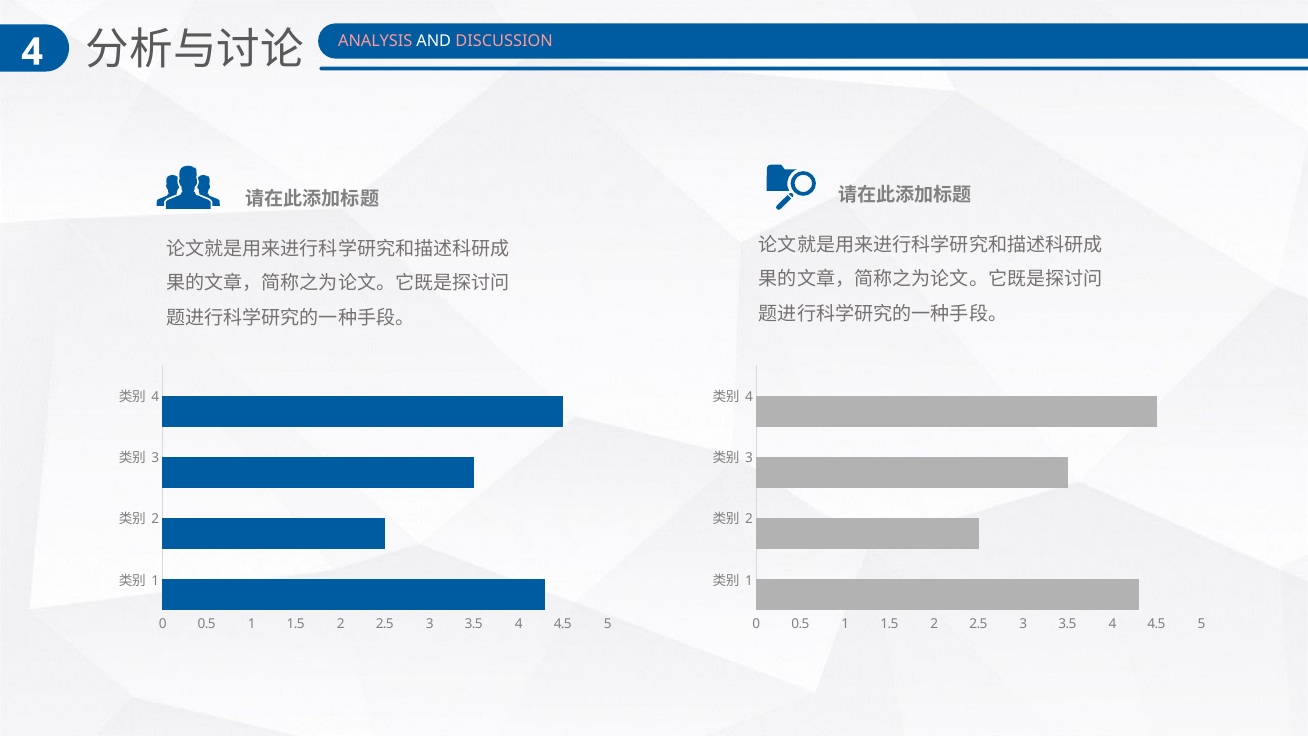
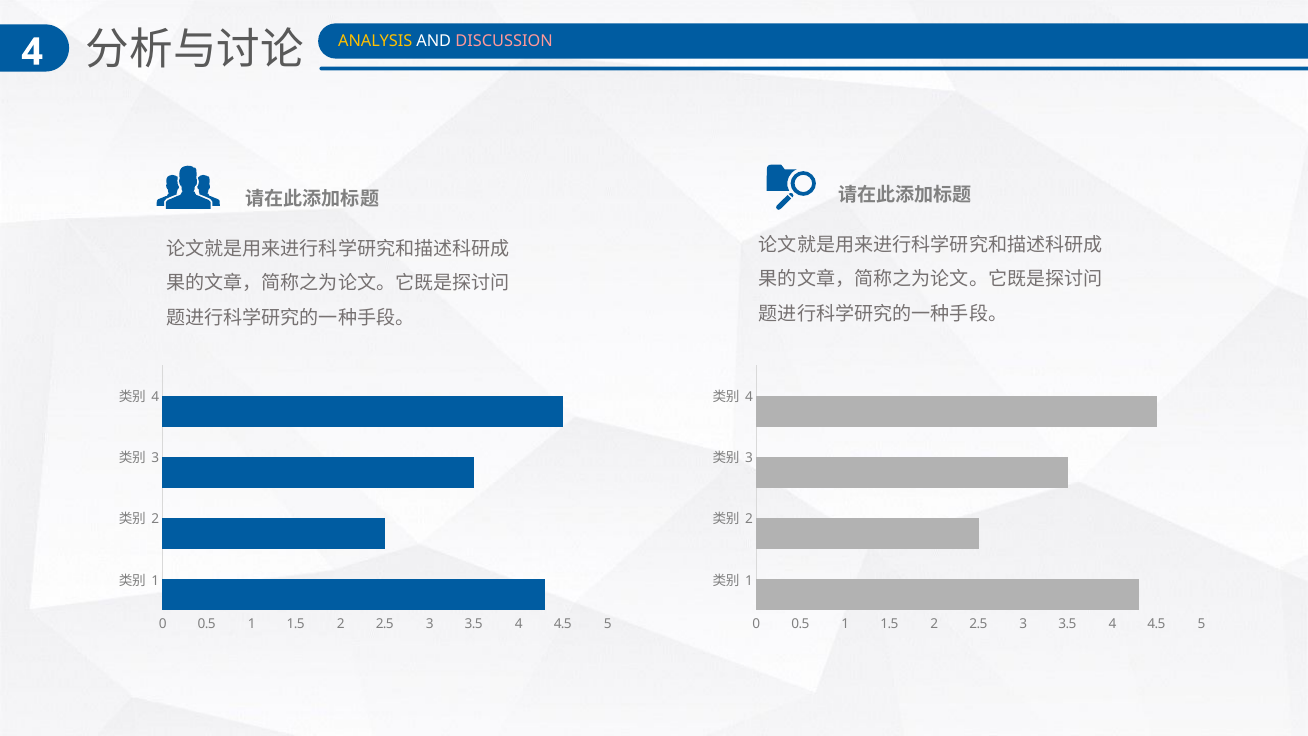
ANALYSIS colour: pink -> yellow
